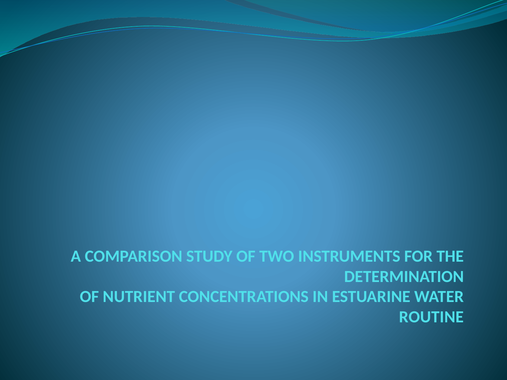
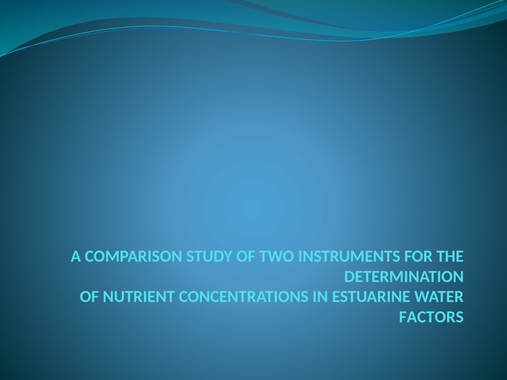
ROUTINE: ROUTINE -> FACTORS
